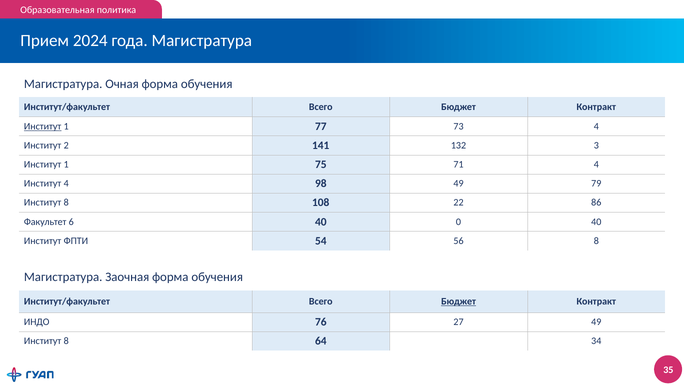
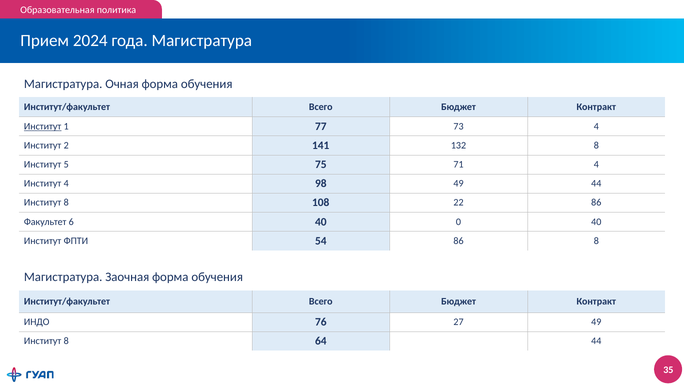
132 3: 3 -> 8
1 at (66, 164): 1 -> 5
49 79: 79 -> 44
54 56: 56 -> 86
Бюджет at (459, 301) underline: present -> none
64 34: 34 -> 44
